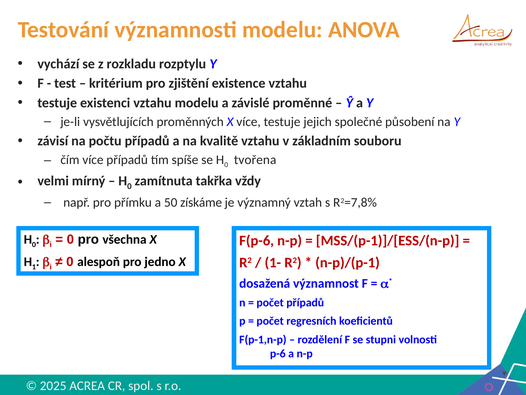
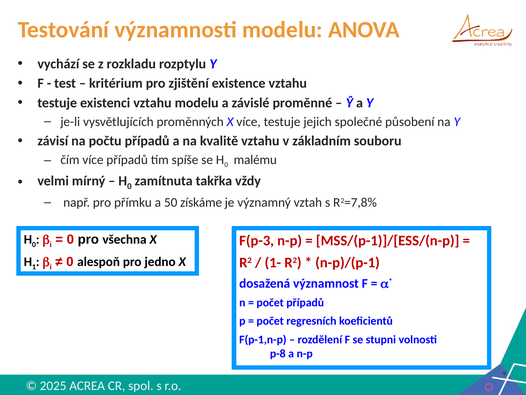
tvořena: tvořena -> malému
F(p-6: F(p-6 -> F(p-3
p-6: p-6 -> p-8
